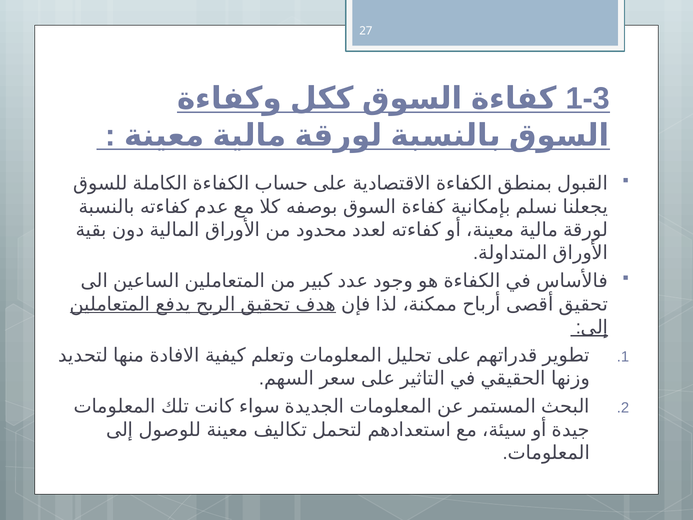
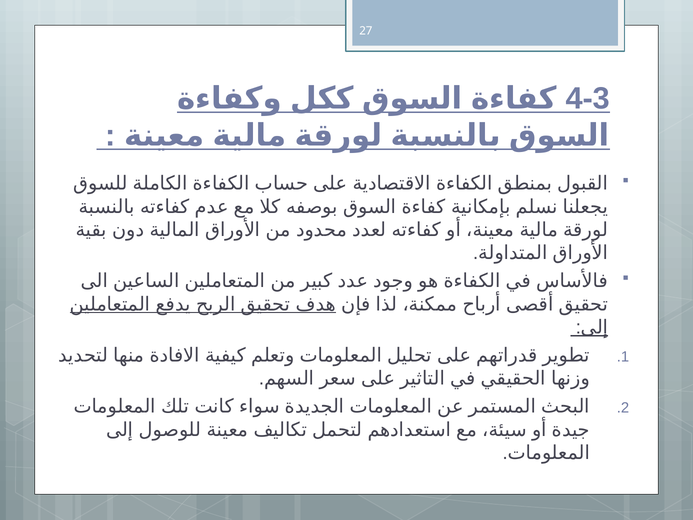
1-3: 1-3 -> 4-3
